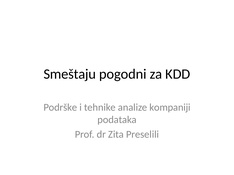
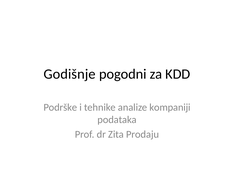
Smeštaju: Smeštaju -> Godišnje
Preselili: Preselili -> Prodaju
